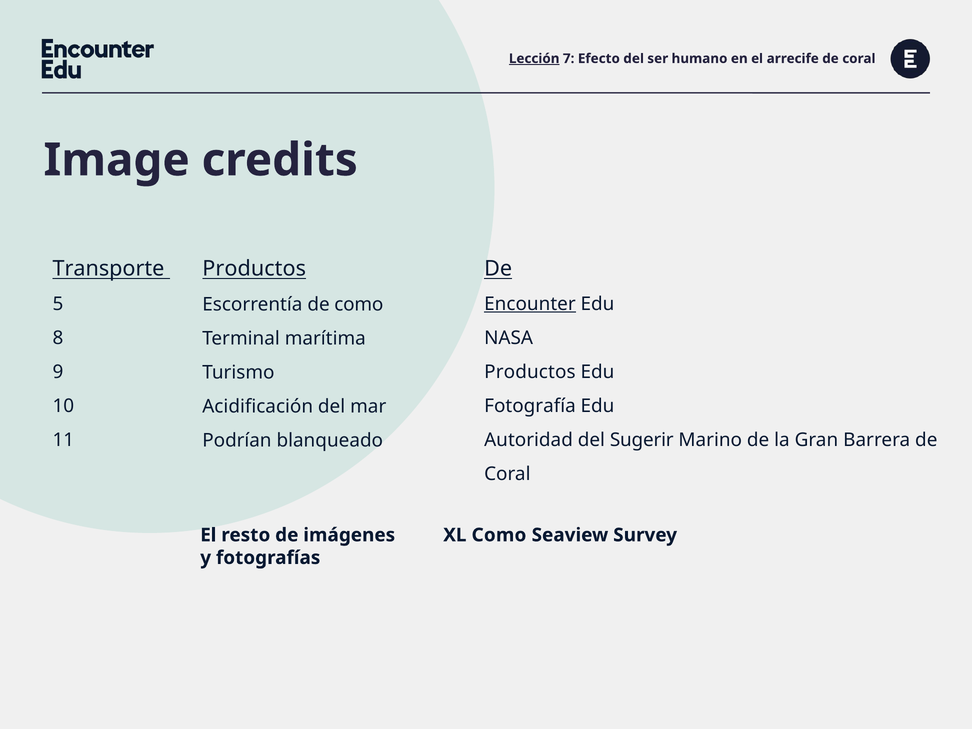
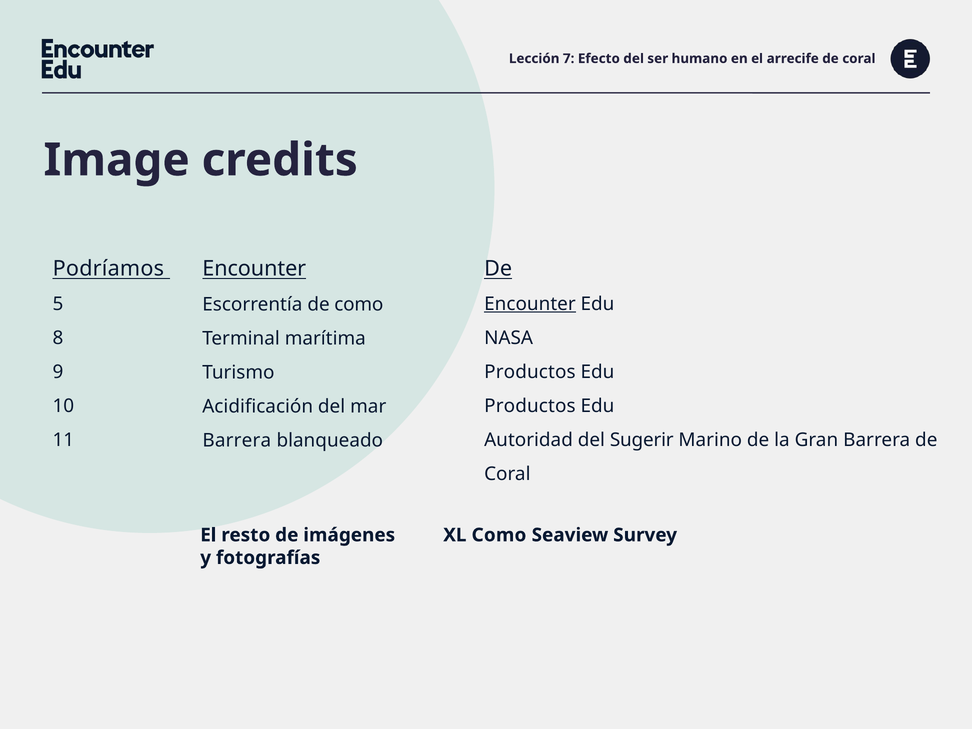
Lección underline: present -> none
Transporte: Transporte -> Podríamos
Productos at (254, 269): Productos -> Encounter
Fotografía at (530, 406): Fotografía -> Productos
Podrían at (237, 440): Podrían -> Barrera
